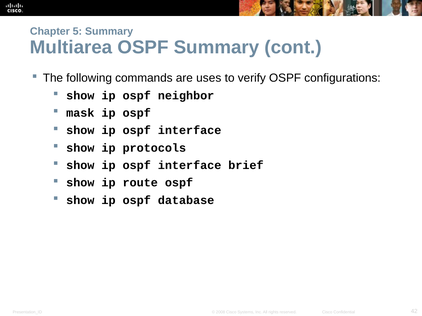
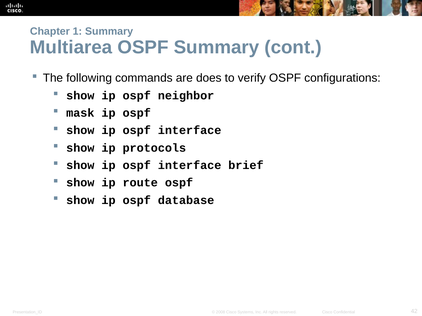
5: 5 -> 1
uses: uses -> does
